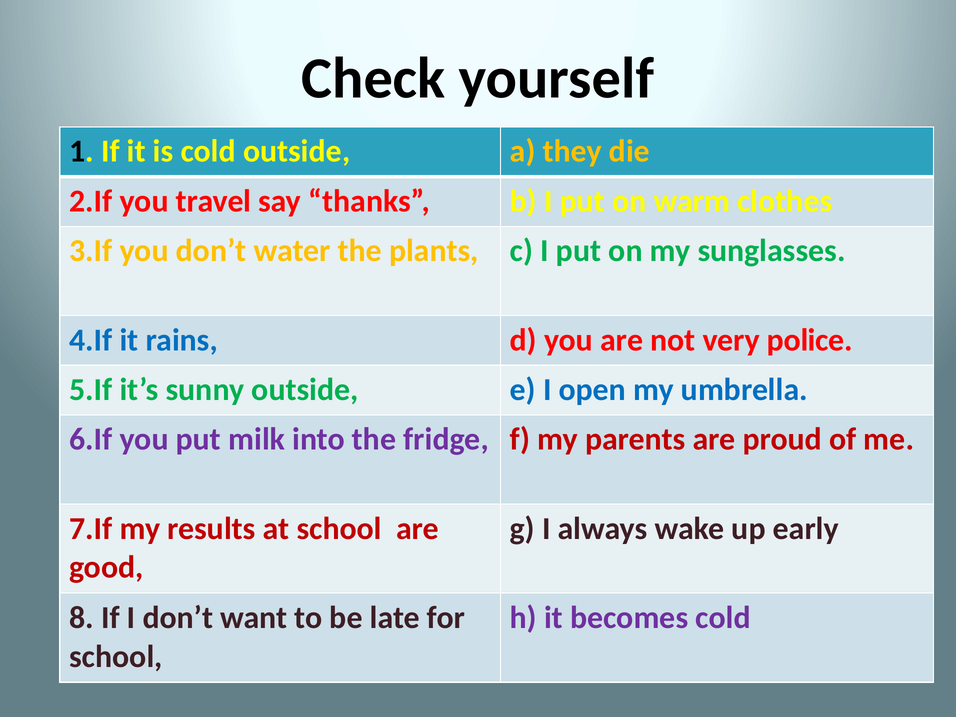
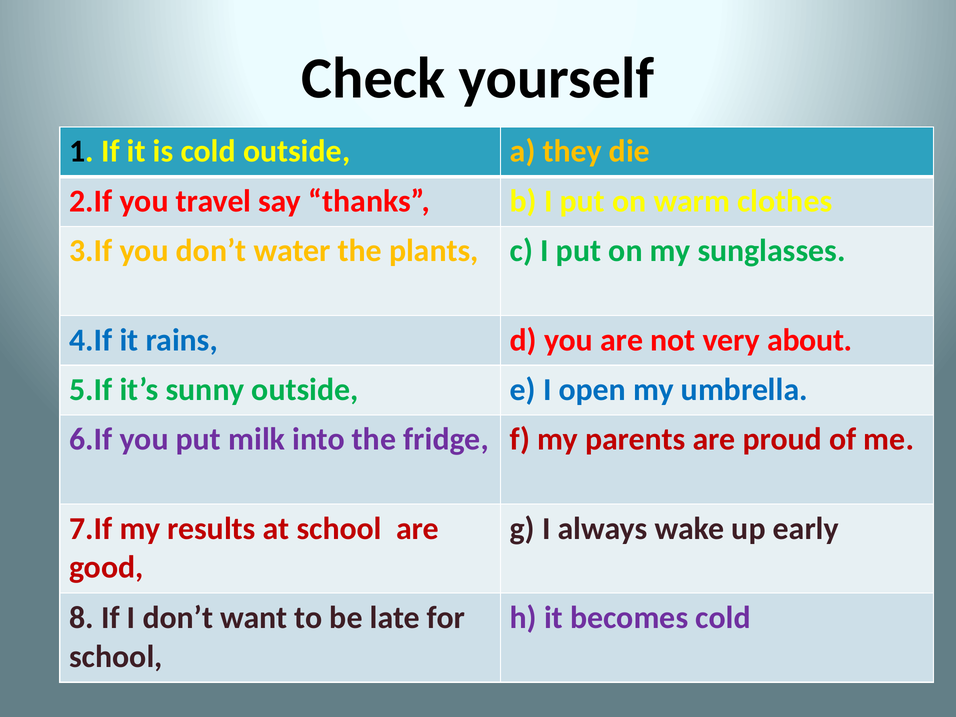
police: police -> about
